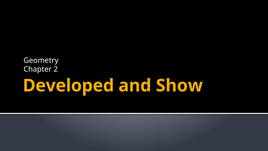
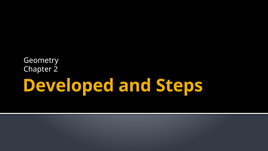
Show: Show -> Steps
